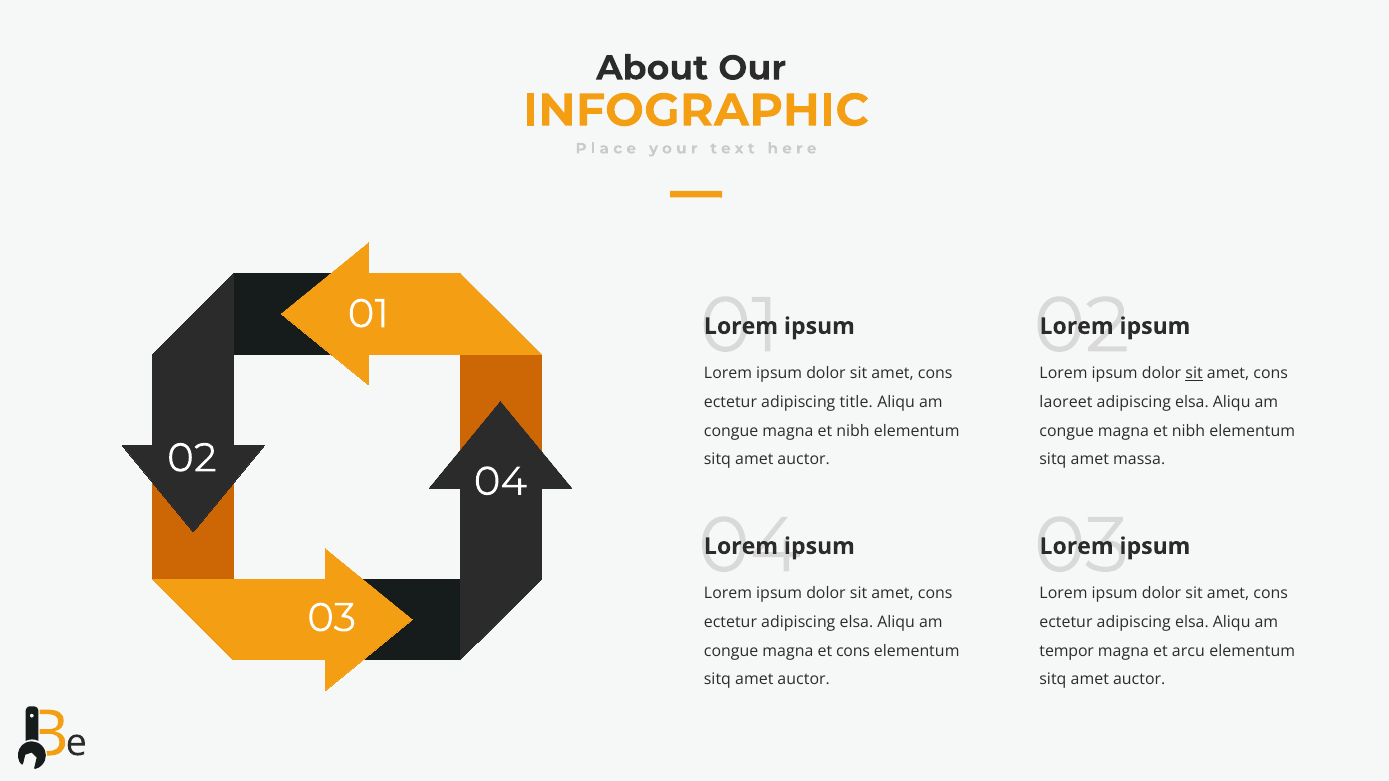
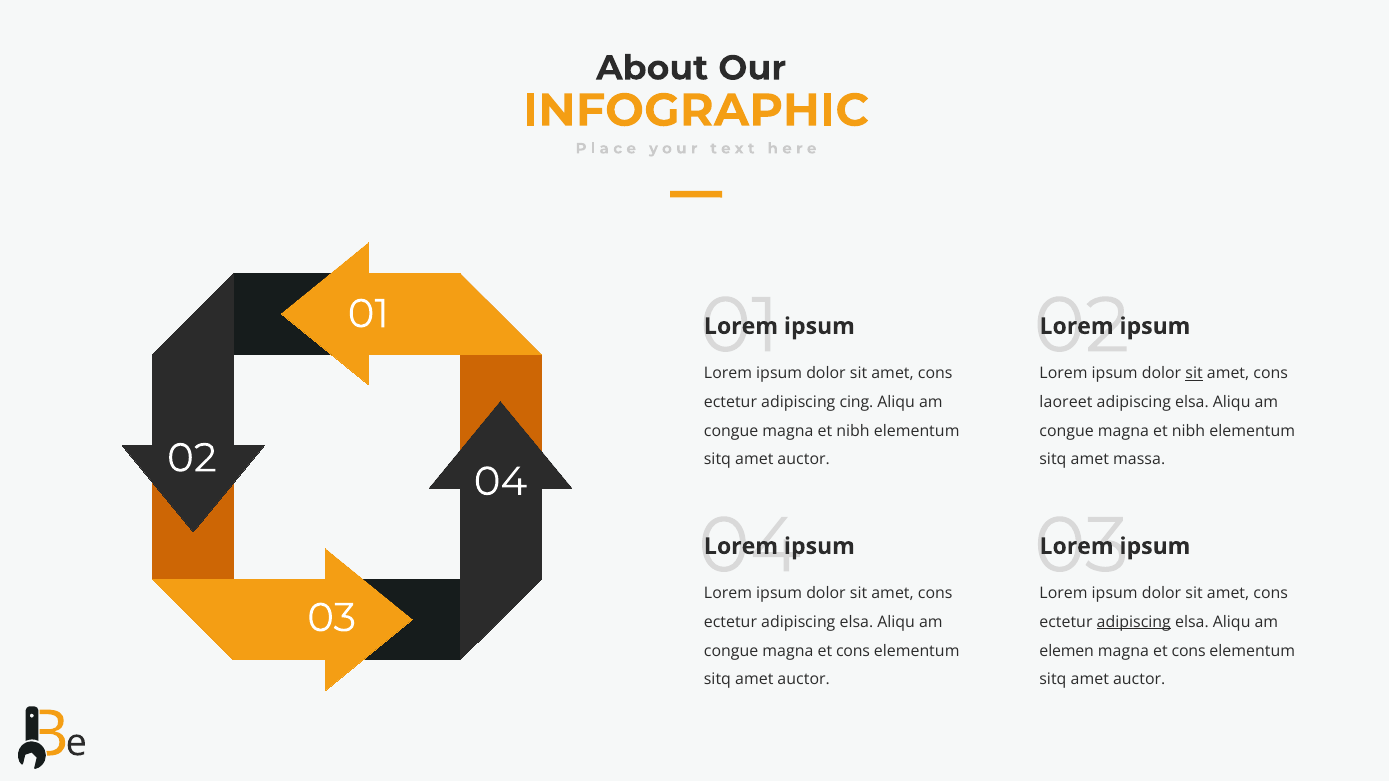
title: title -> cing
adipiscing at (1134, 622) underline: none -> present
tempor: tempor -> elemen
arcu at (1188, 651): arcu -> cons
